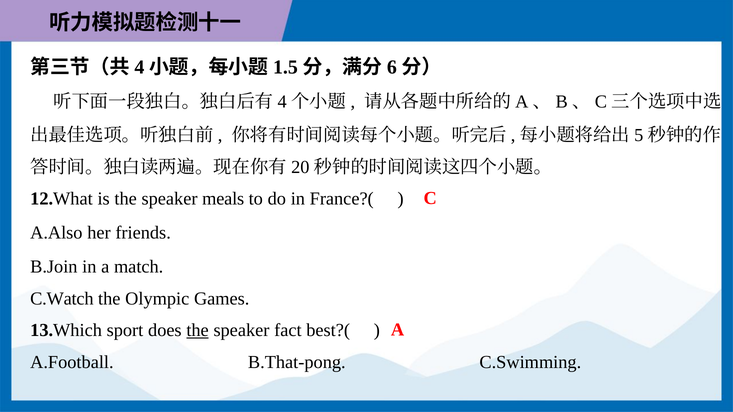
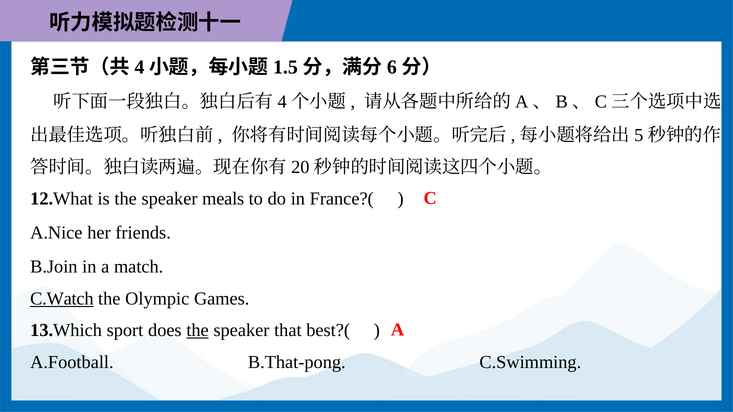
A.Also: A.Also -> A.Nice
C.Watch underline: none -> present
fact: fact -> that
